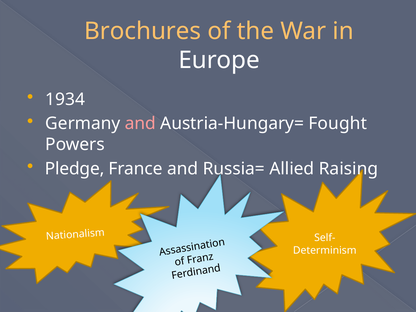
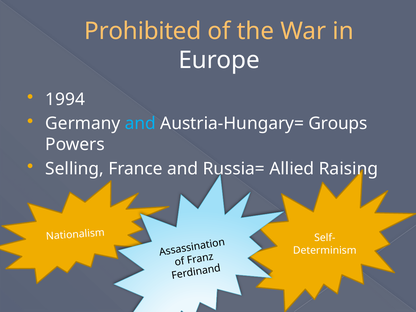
Brochures: Brochures -> Prohibited
1934: 1934 -> 1994
and at (140, 124) colour: pink -> light blue
Fought: Fought -> Groups
Pledge: Pledge -> Selling
